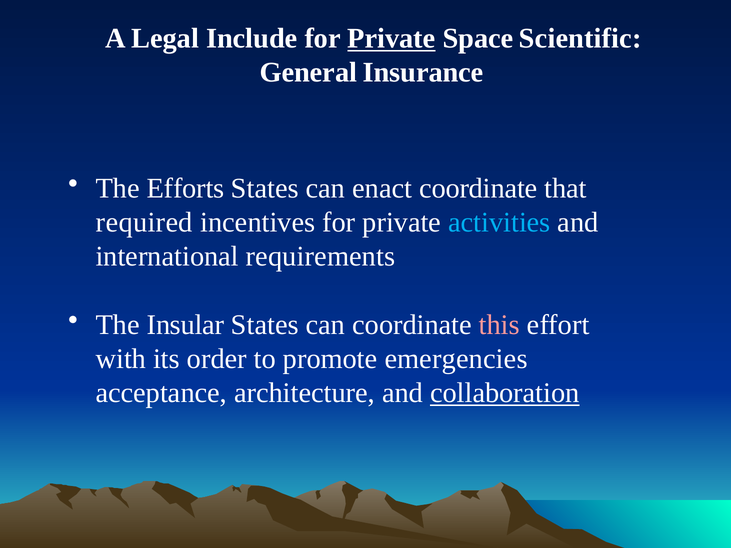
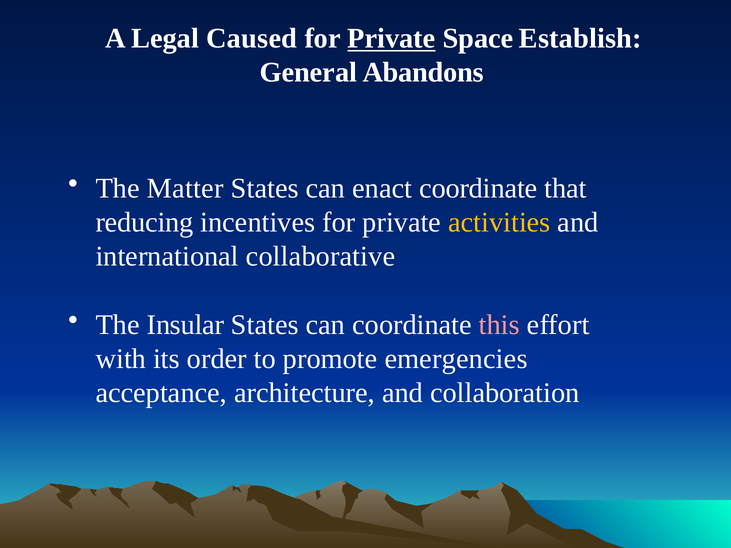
Include: Include -> Caused
Scientific: Scientific -> Establish
Insurance: Insurance -> Abandons
Efforts: Efforts -> Matter
required: required -> reducing
activities colour: light blue -> yellow
requirements: requirements -> collaborative
collaboration underline: present -> none
